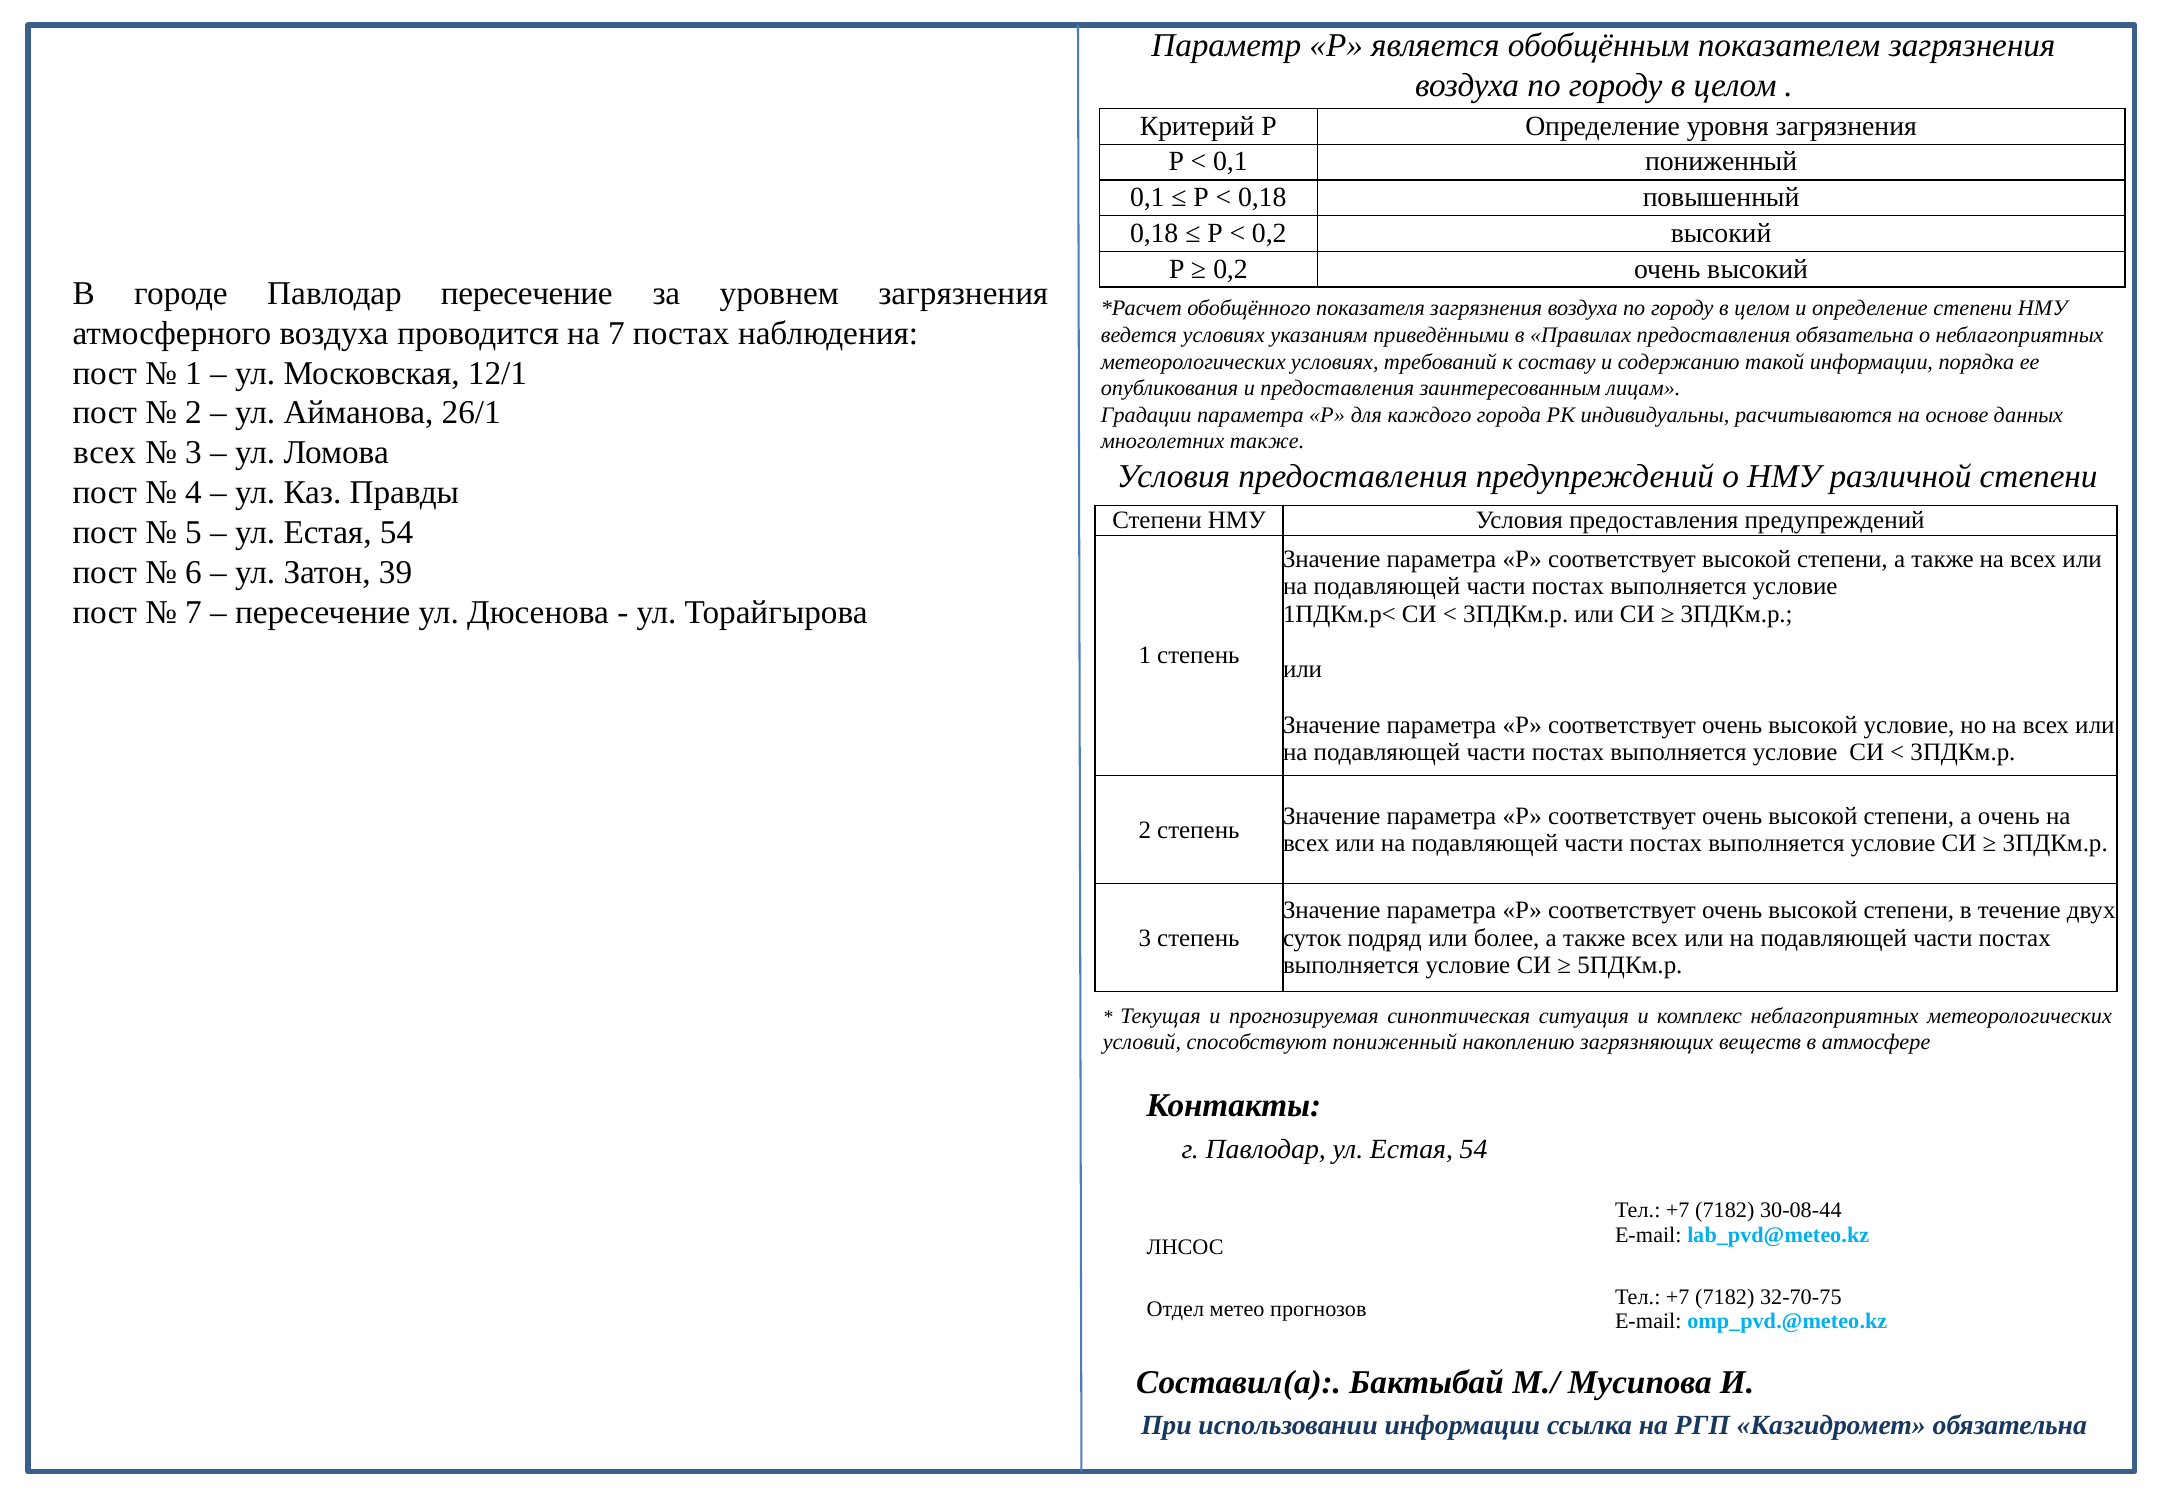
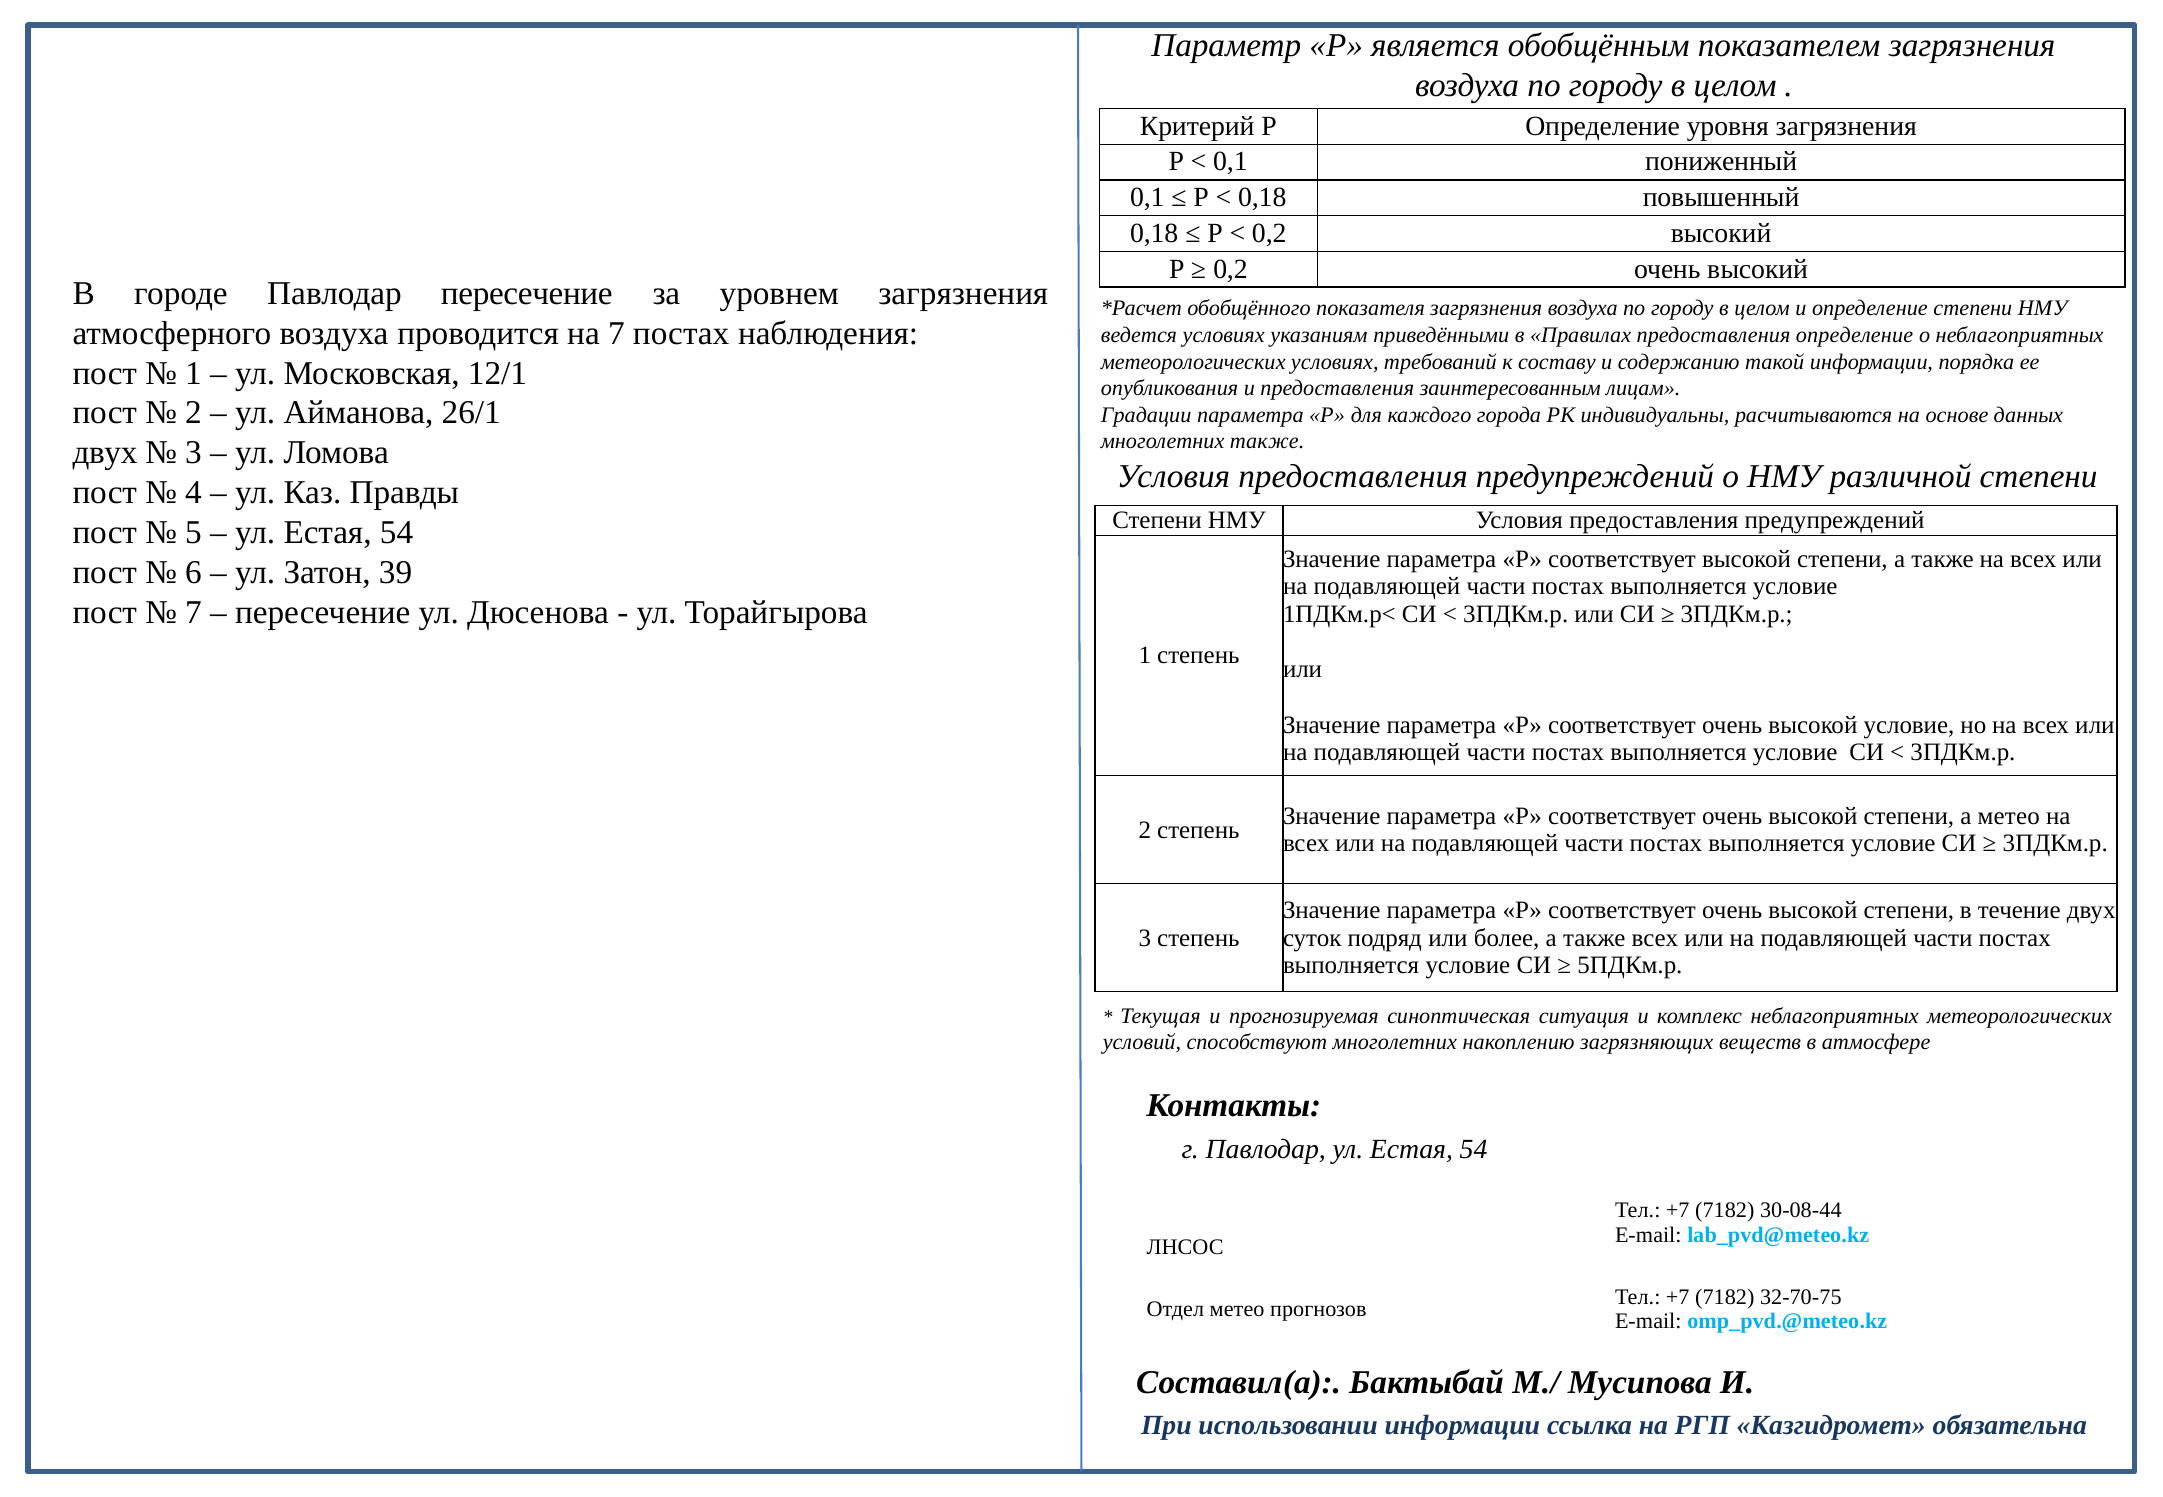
предоставления обязательна: обязательна -> определение
всех at (105, 453): всех -> двух
а очень: очень -> метео
способствуют пониженный: пониженный -> многолетних
